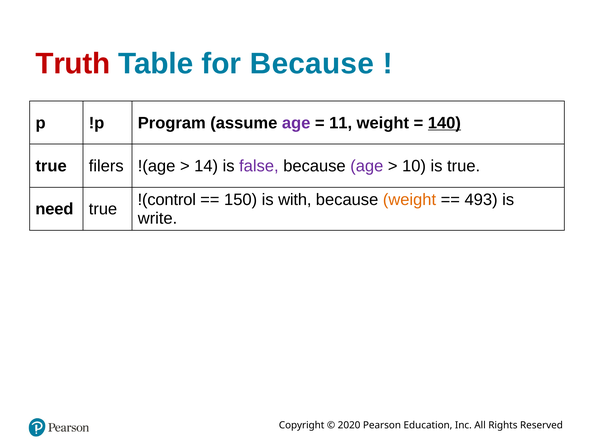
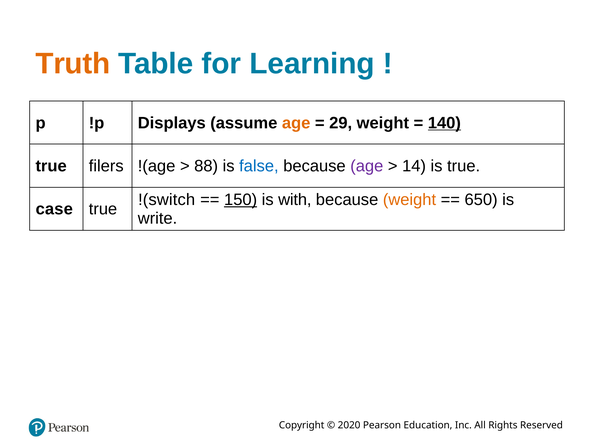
Truth colour: red -> orange
for Because: Because -> Learning
Program: Program -> Displays
age at (296, 123) colour: purple -> orange
11: 11 -> 29
14: 14 -> 88
false colour: purple -> blue
10: 10 -> 14
!(control: !(control -> !(switch
150 underline: none -> present
493: 493 -> 650
need: need -> case
